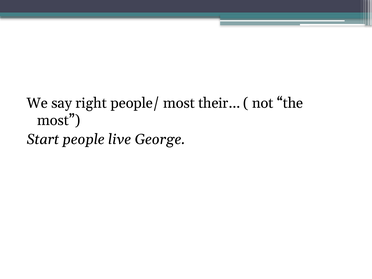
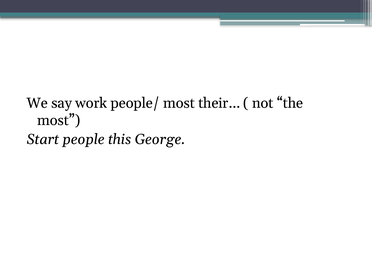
right: right -> work
live: live -> this
